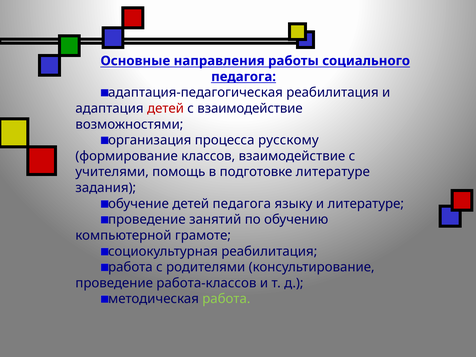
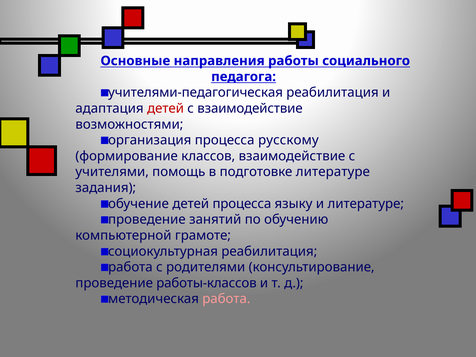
адаптация-педагогическая: адаптация-педагогическая -> учителями-педагогическая
детей педагога: педагога -> процесса
работа-классов: работа-классов -> работы-классов
работа at (226, 299) colour: light green -> pink
